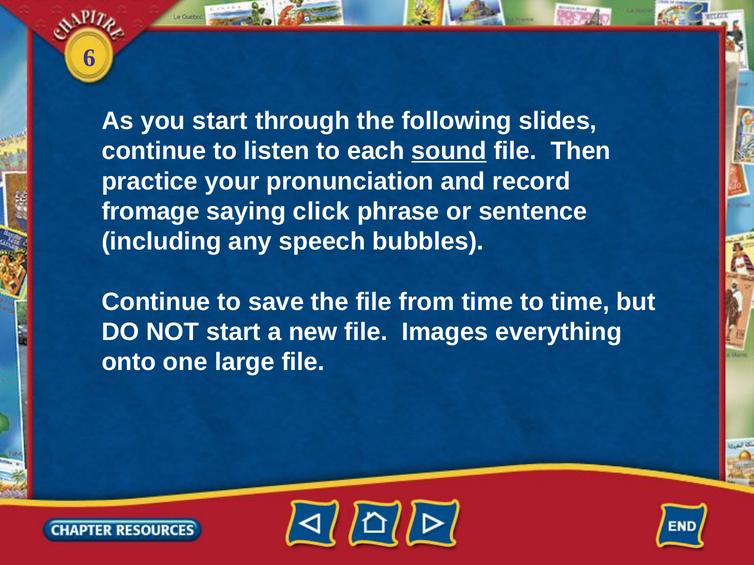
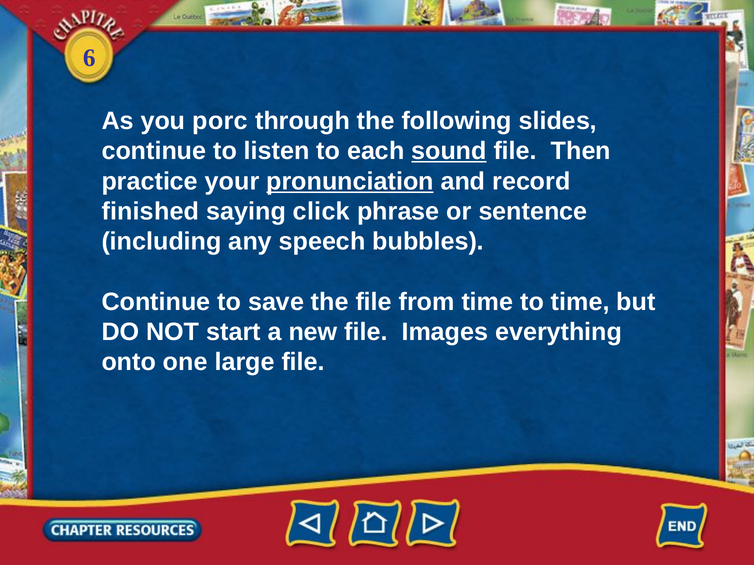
you start: start -> porc
pronunciation underline: none -> present
fromage: fromage -> finished
